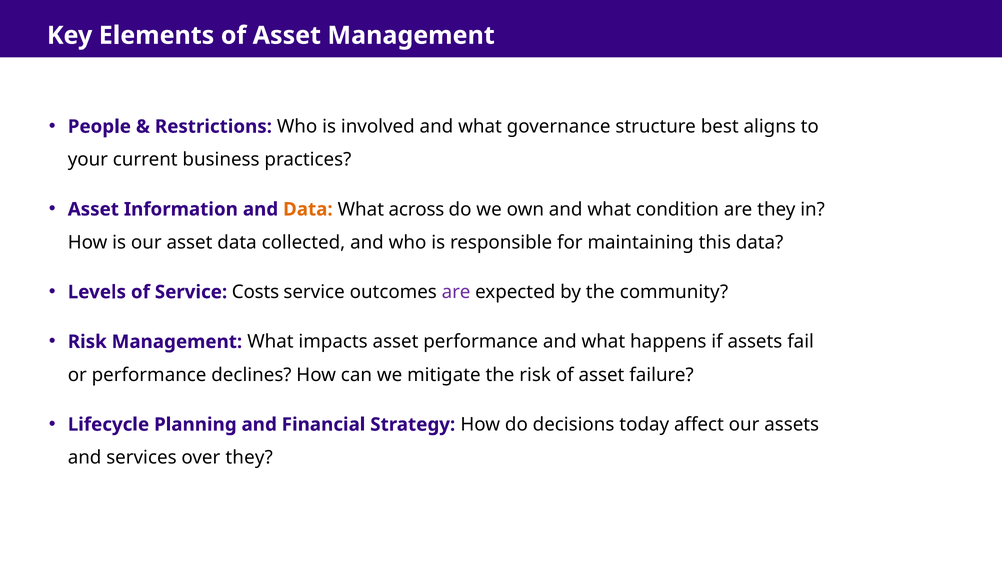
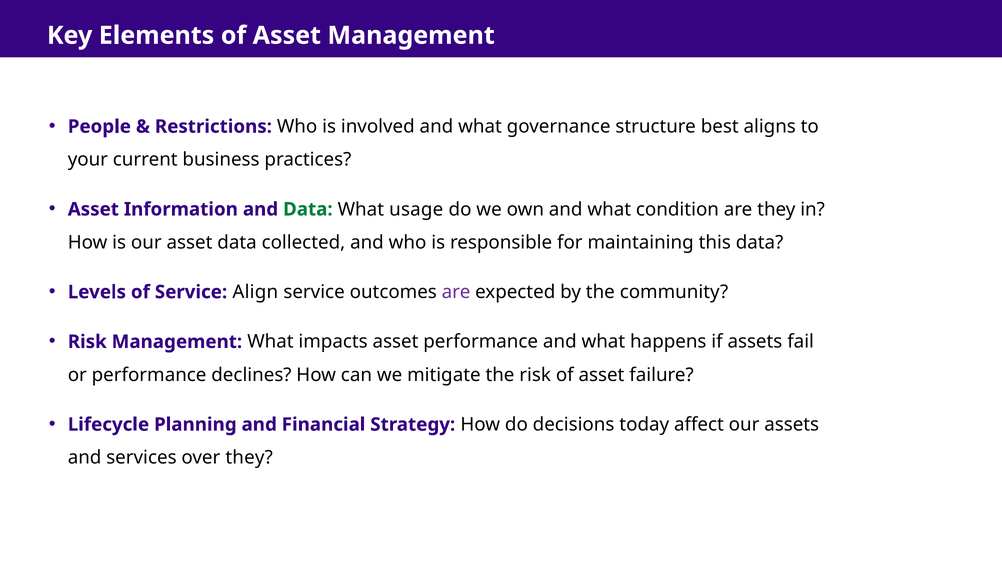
Data at (308, 209) colour: orange -> green
across: across -> usage
Costs: Costs -> Align
